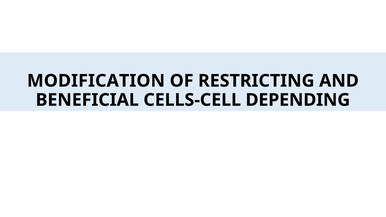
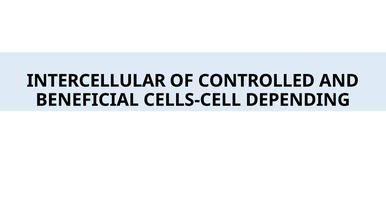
MODIFICATION: MODIFICATION -> INTERCELLULAR
RESTRICTING: RESTRICTING -> CONTROLLED
